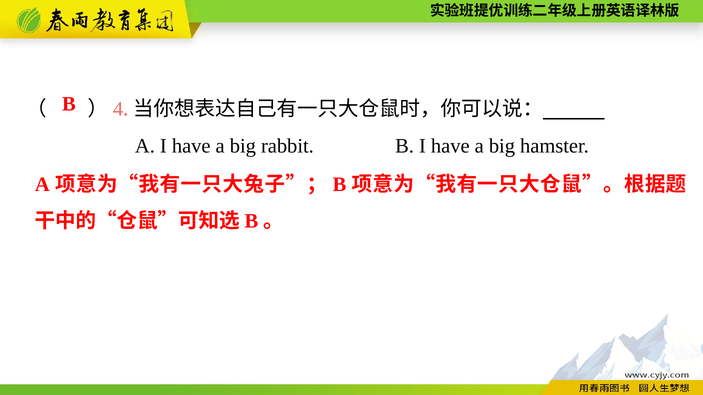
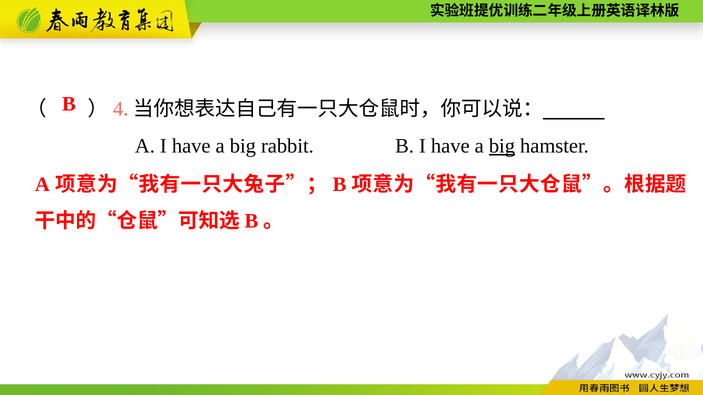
big at (502, 146) underline: none -> present
